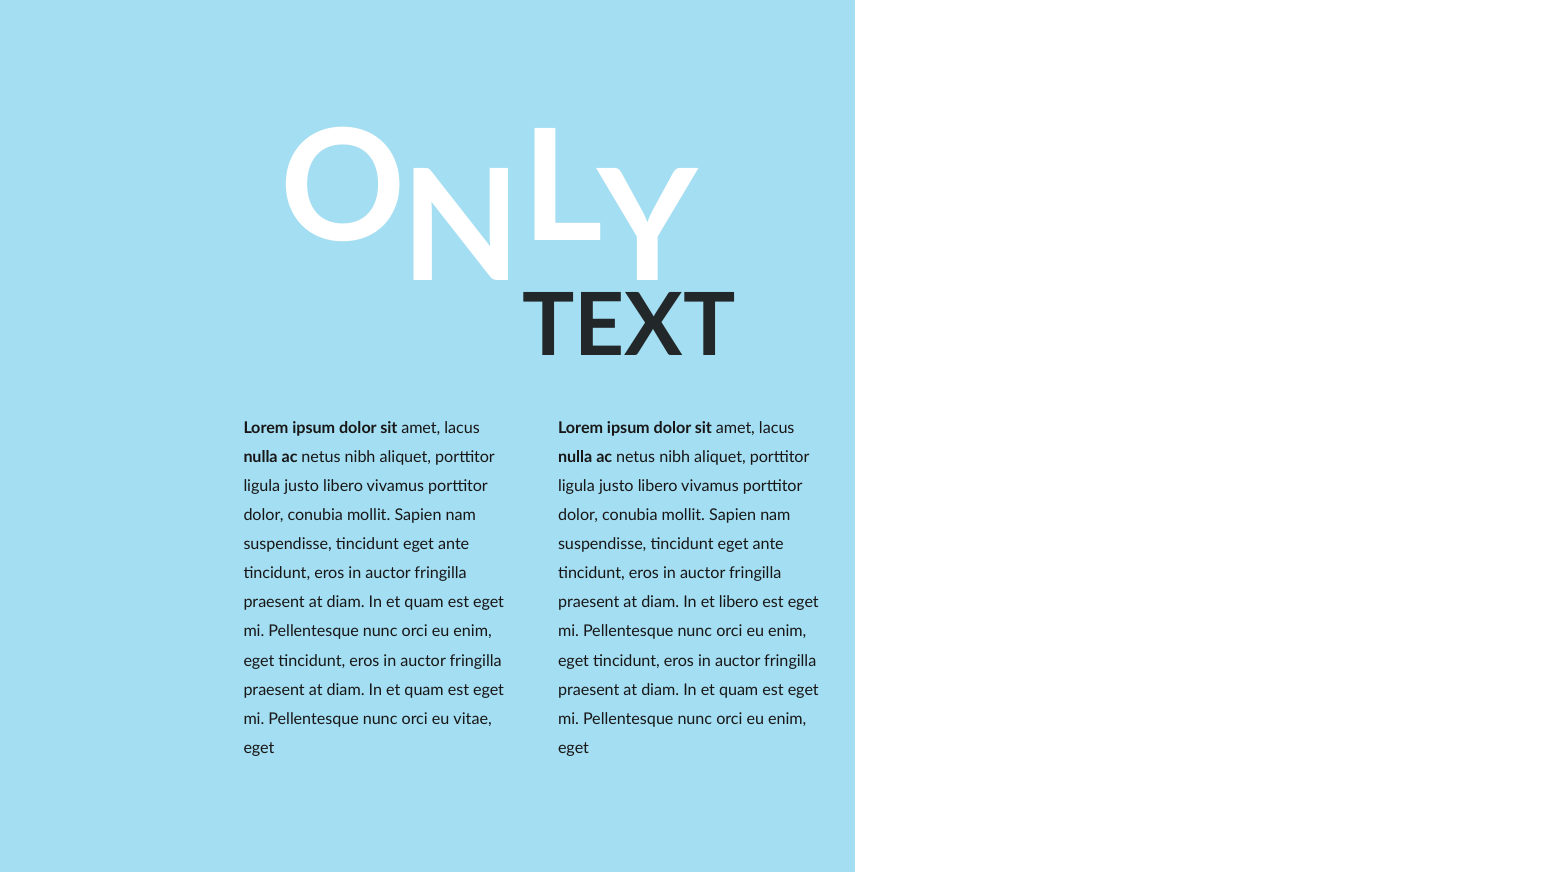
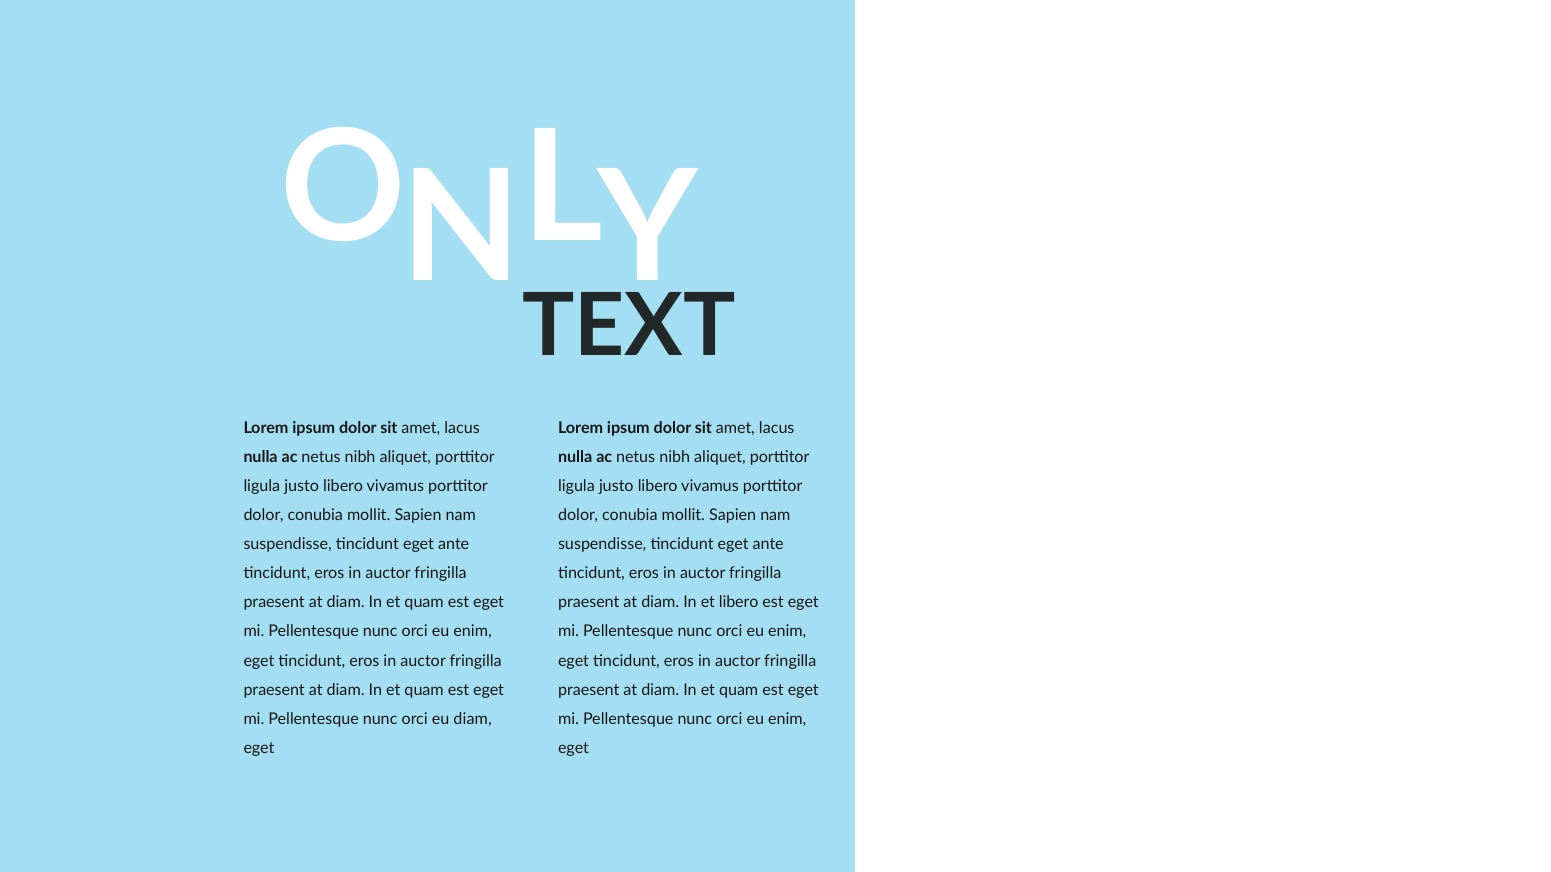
eu vitae: vitae -> diam
